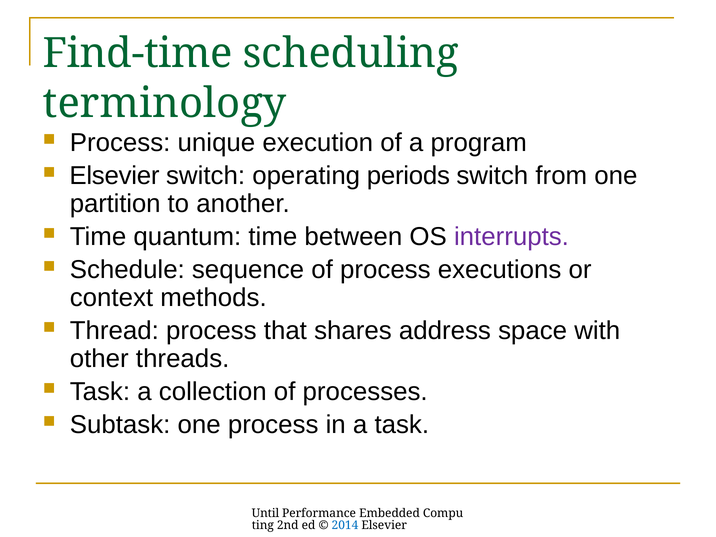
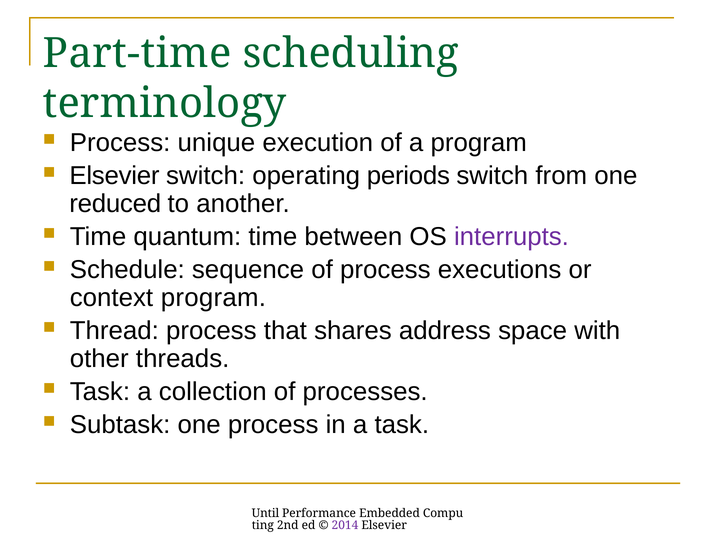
Find-time: Find-time -> Part-time
partition: partition -> reduced
context methods: methods -> program
2014 colour: blue -> purple
